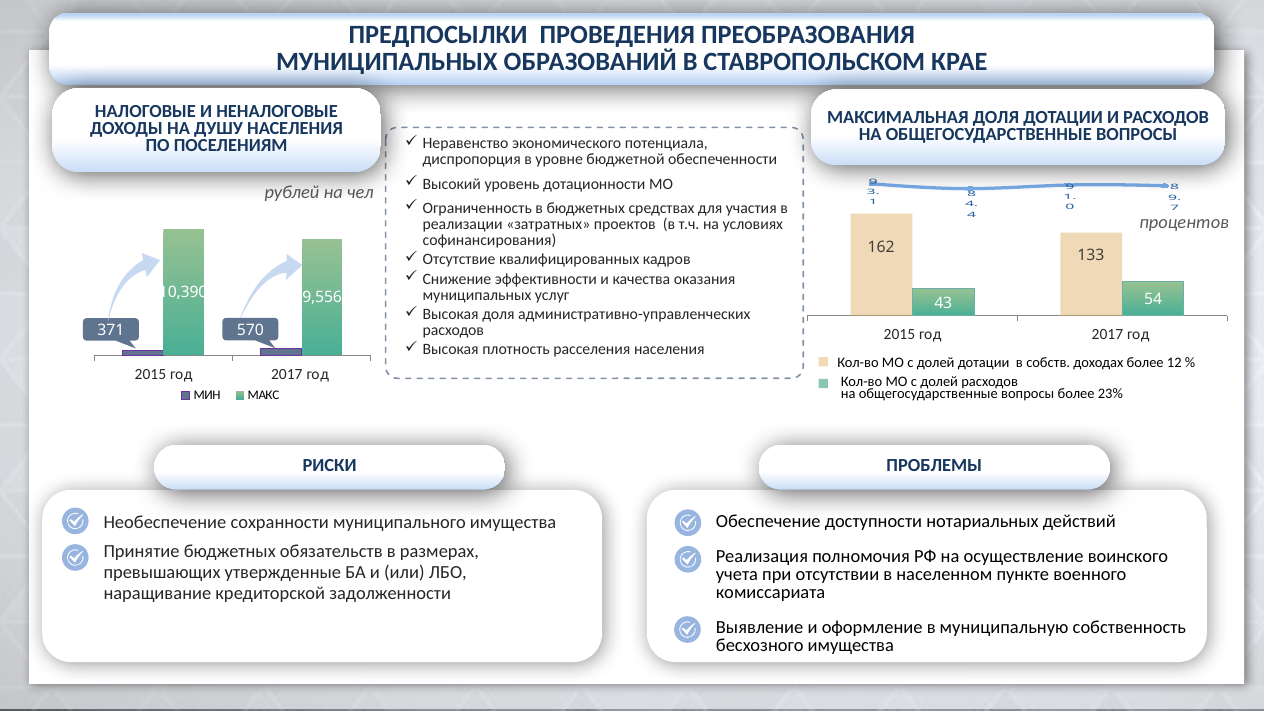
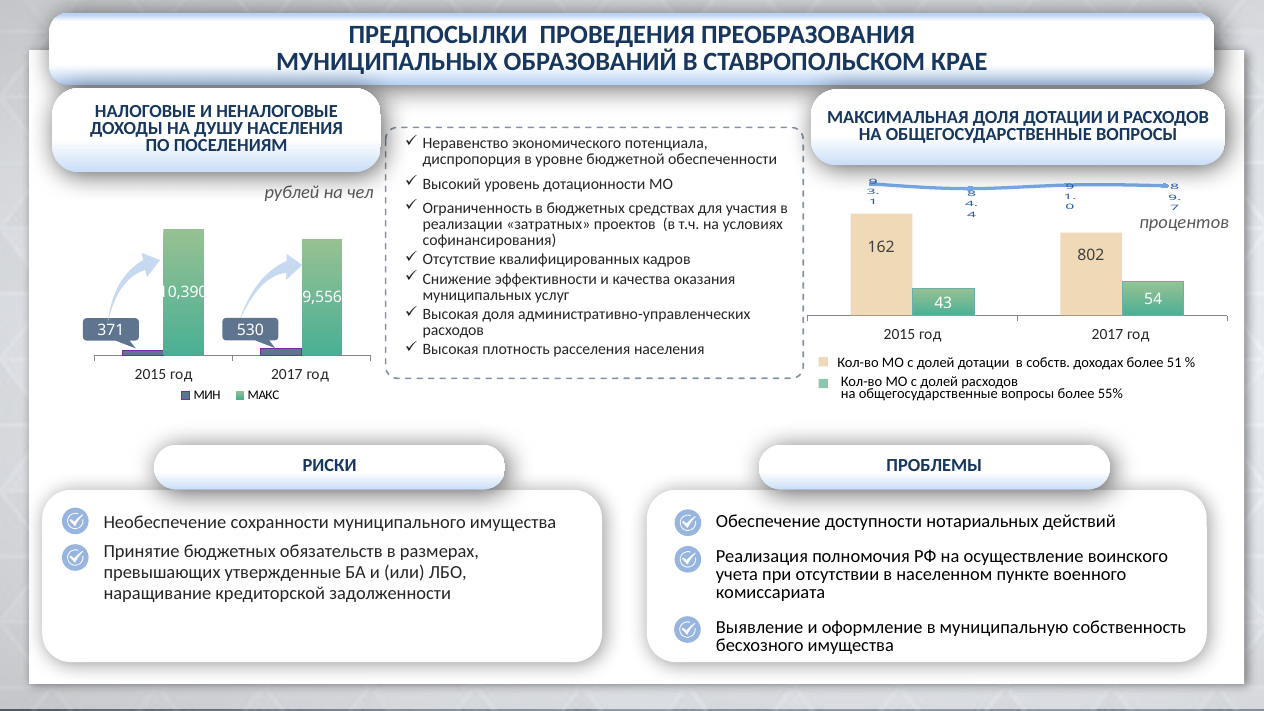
133: 133 -> 802
570: 570 -> 530
12: 12 -> 51
23%: 23% -> 55%
